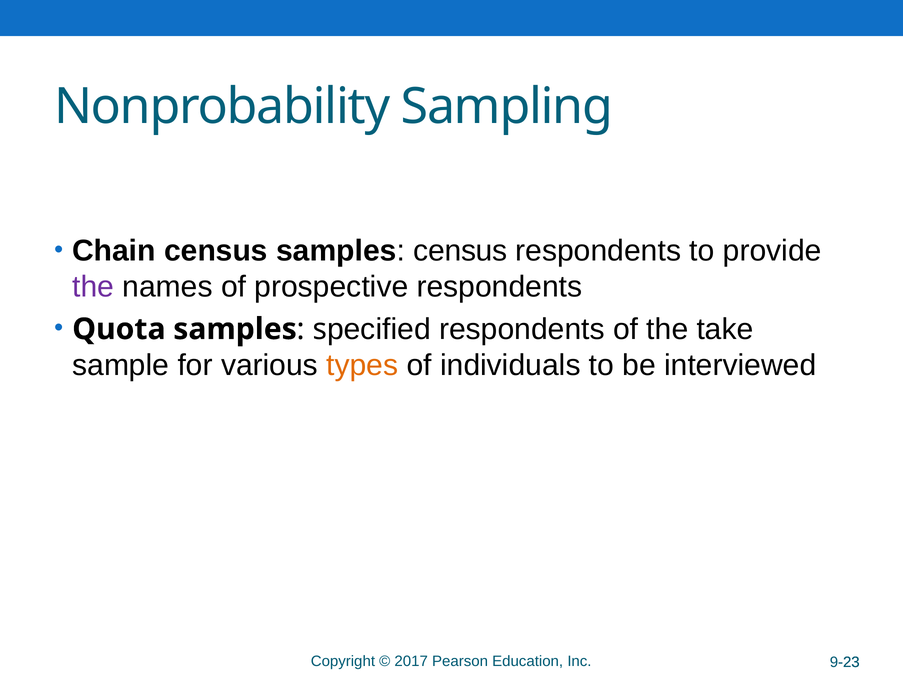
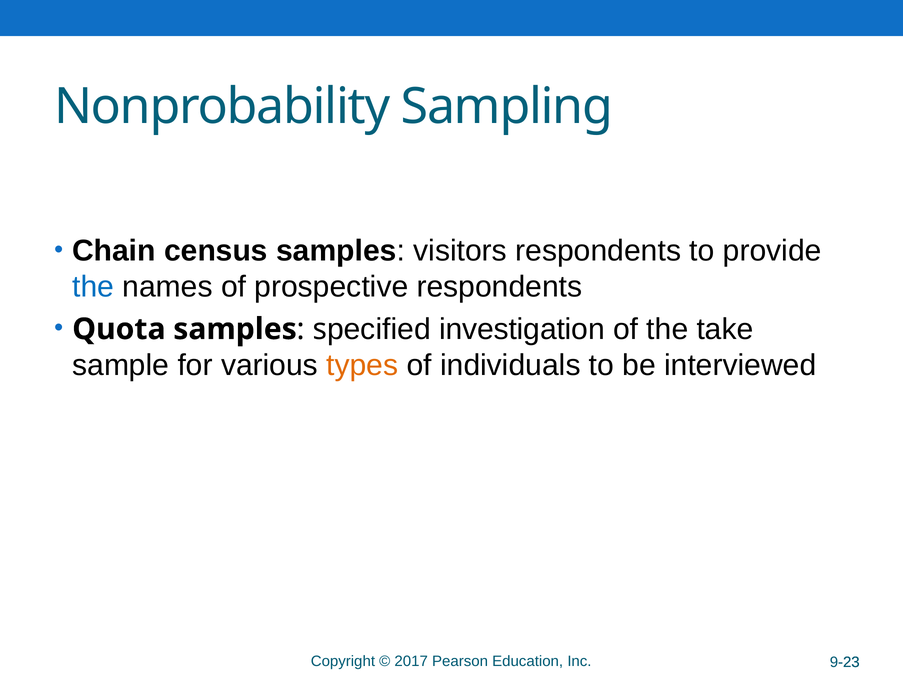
samples census: census -> visitors
the at (93, 287) colour: purple -> blue
respondents at (522, 329): respondents -> investigation
